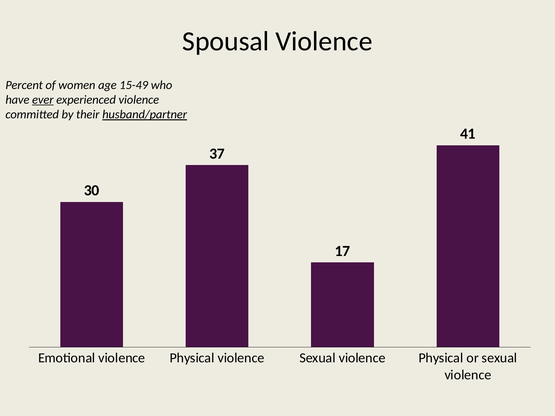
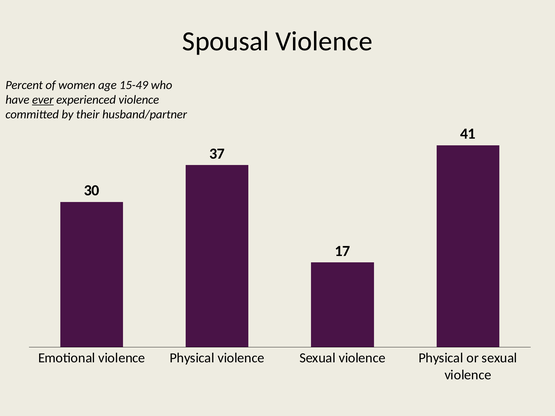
husband/partner underline: present -> none
